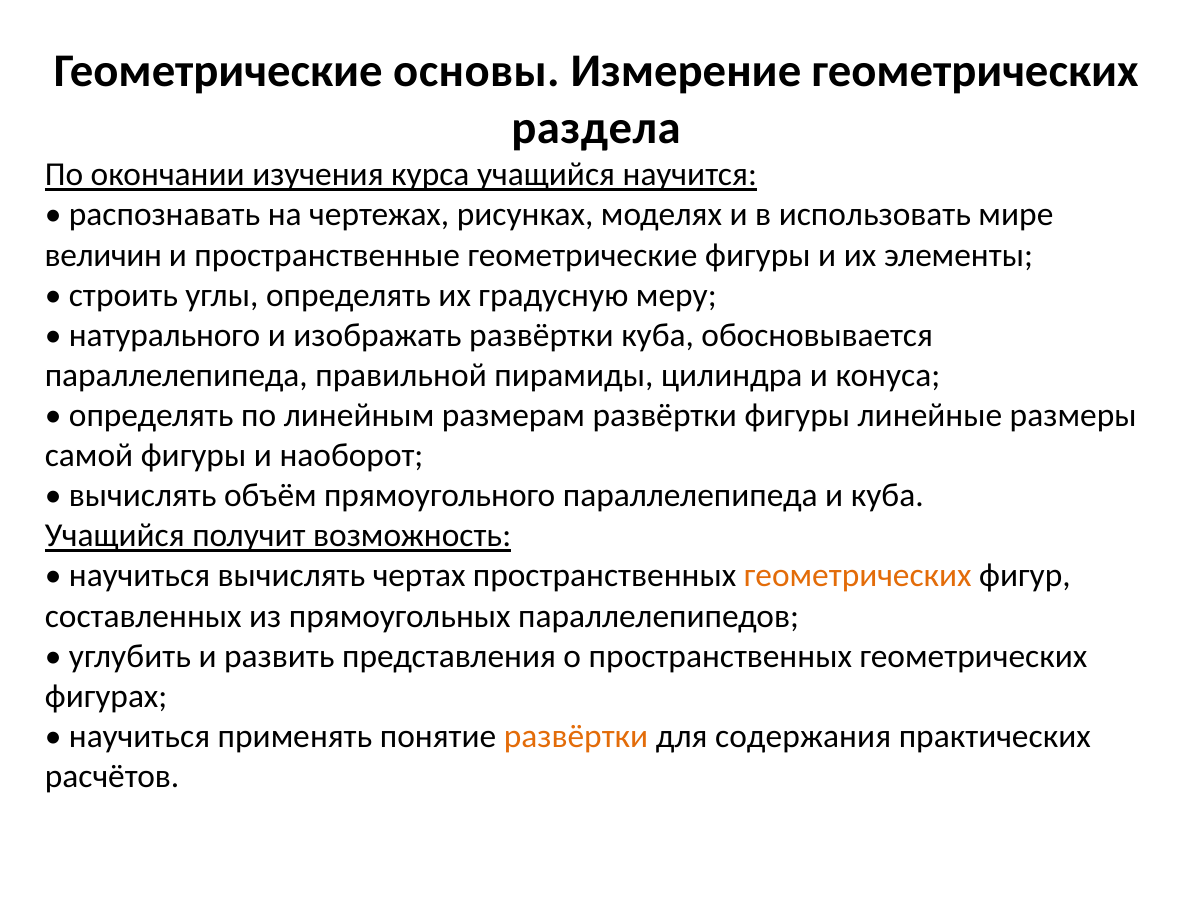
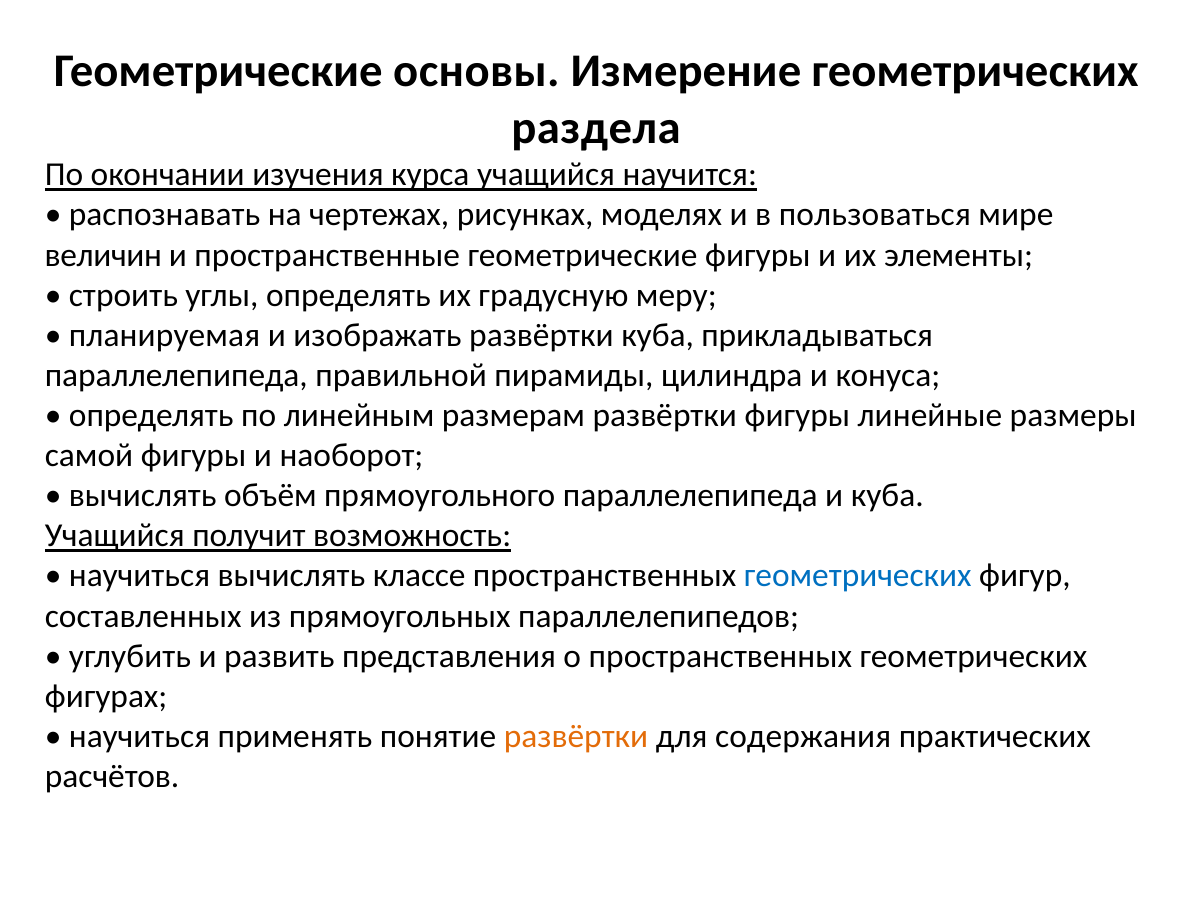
использовать: использовать -> пользоваться
натурального: натурального -> планируемая
обосновывается: обосновывается -> прикладываться
чертах: чертах -> классе
геометрических at (858, 576) colour: orange -> blue
